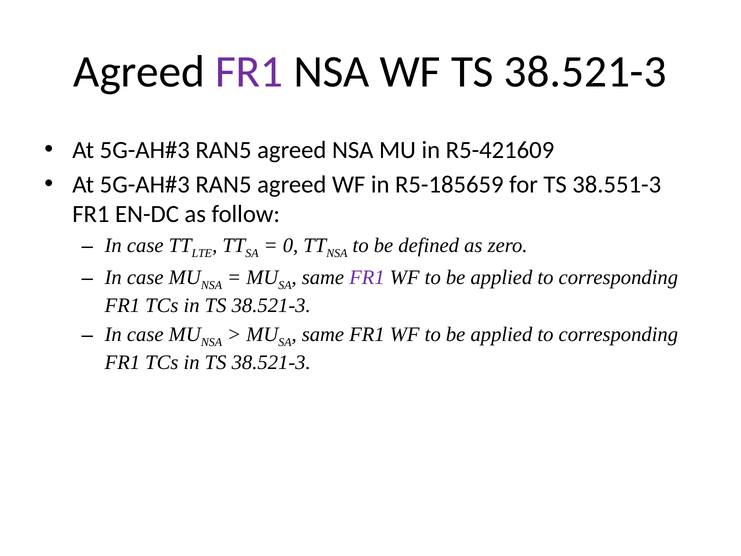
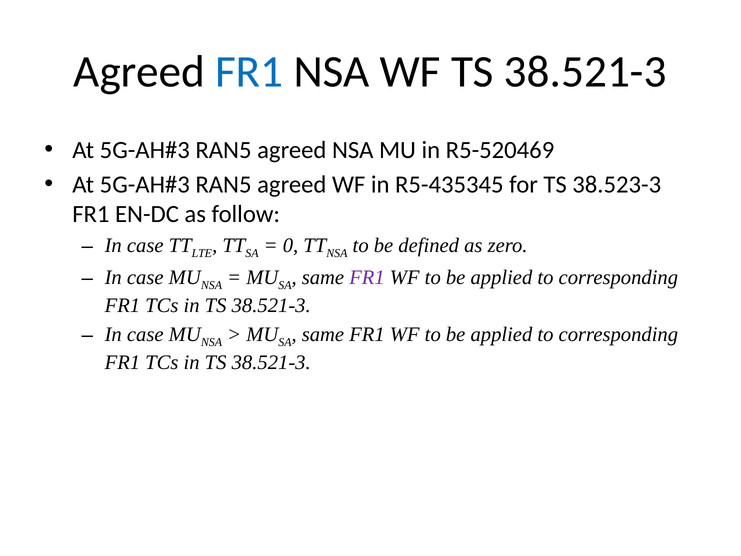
FR1 at (249, 72) colour: purple -> blue
R5-421609: R5-421609 -> R5-520469
R5-185659: R5-185659 -> R5-435345
38.551-3: 38.551-3 -> 38.523-3
